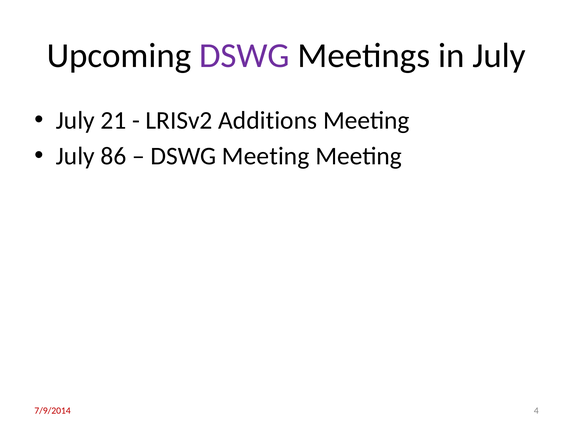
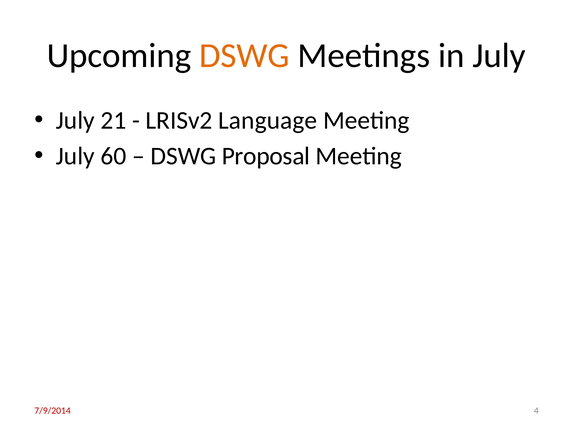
DSWG at (244, 55) colour: purple -> orange
Additions: Additions -> Language
86: 86 -> 60
DSWG Meeting: Meeting -> Proposal
